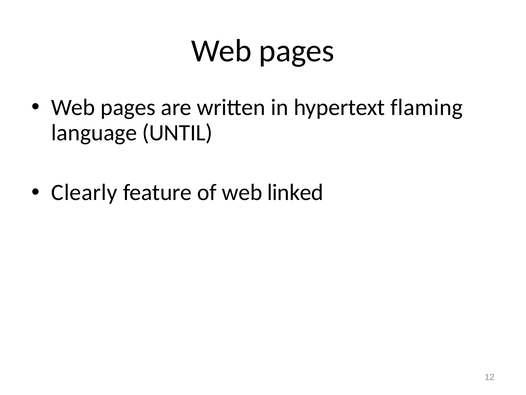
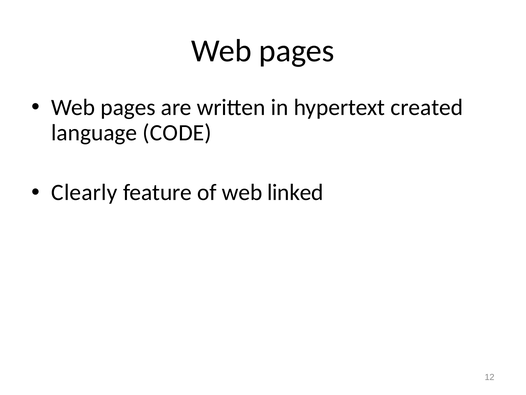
flaming: flaming -> created
UNTIL: UNTIL -> CODE
